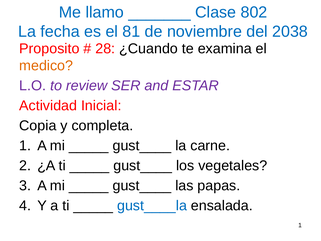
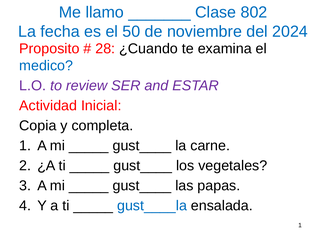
81: 81 -> 50
2038: 2038 -> 2024
medico colour: orange -> blue
